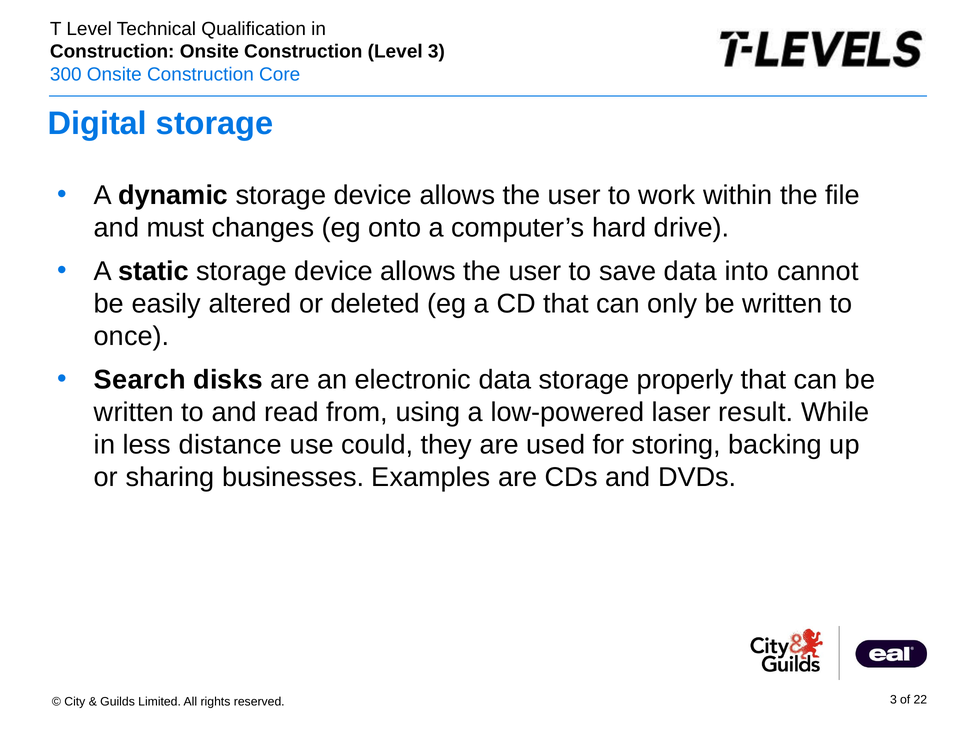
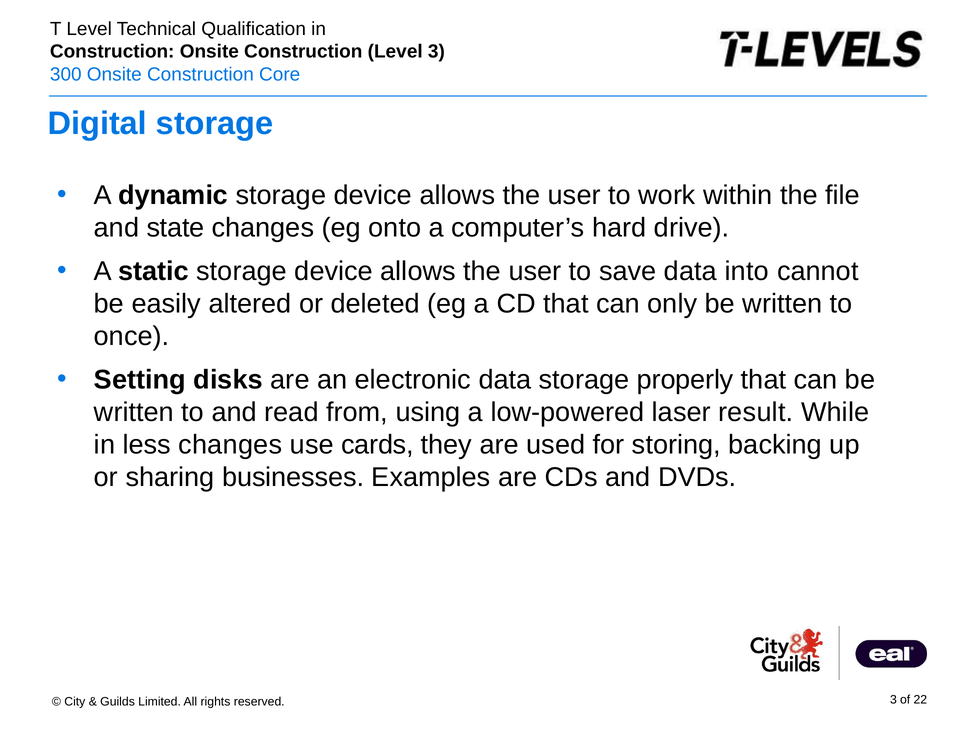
must: must -> state
Search: Search -> Setting
less distance: distance -> changes
could: could -> cards
